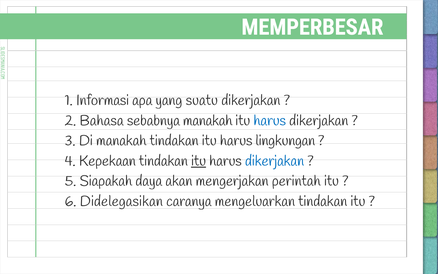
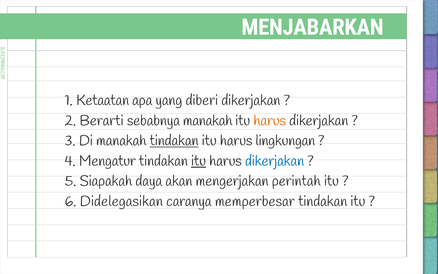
MEMPERBESAR: MEMPERBESAR -> MENJABARKAN
Informasi: Informasi -> Ketaatan
suatu: suatu -> diberi
Bahasa: Bahasa -> Berarti
harus at (270, 120) colour: blue -> orange
tindakan at (174, 141) underline: none -> present
Kepekaan: Kepekaan -> Mengatur
mengeluarkan: mengeluarkan -> memperbesar
